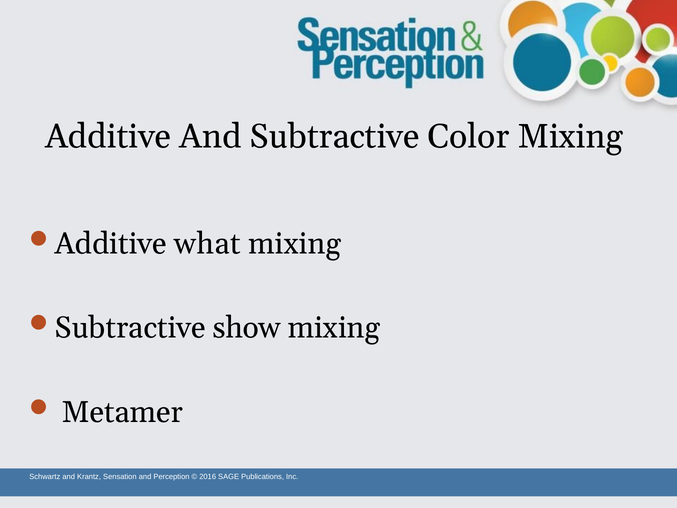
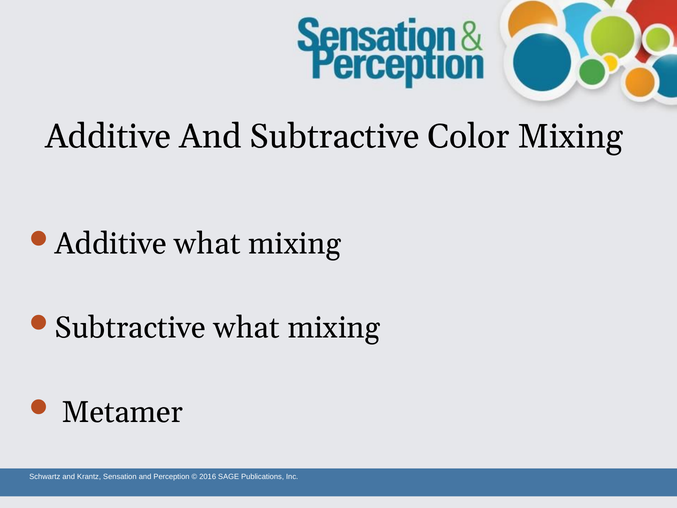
Subtractive show: show -> what
